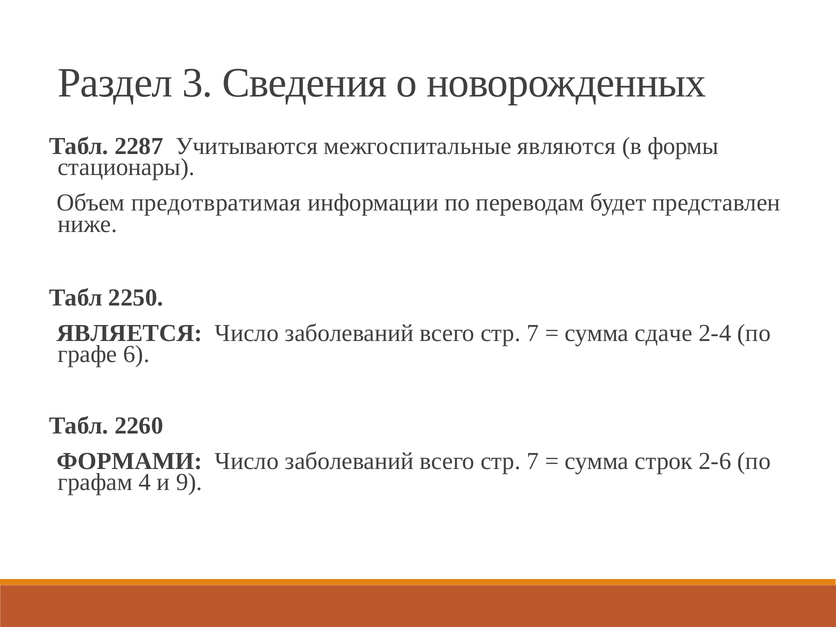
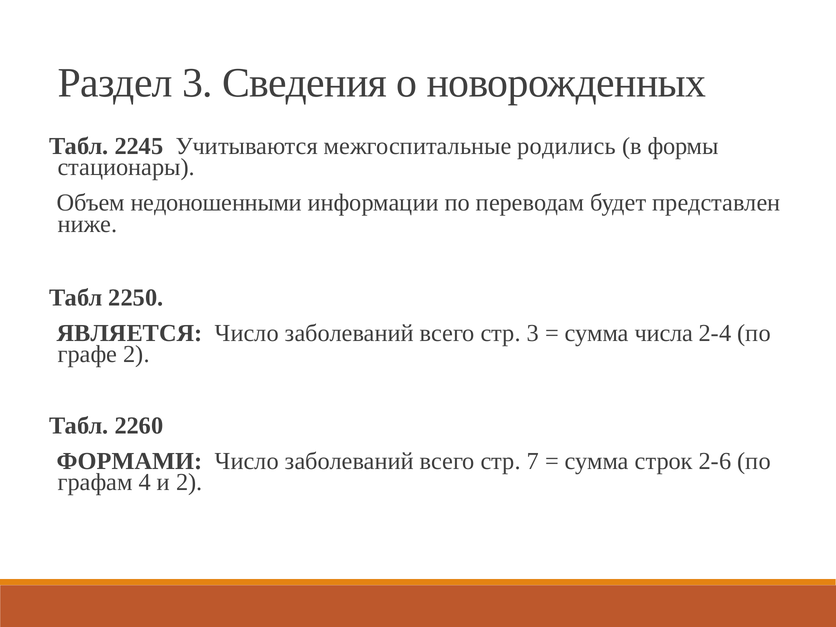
2287: 2287 -> 2245
являются: являются -> родились
предотвратимая: предотвратимая -> недоношенными
7 at (533, 333): 7 -> 3
сдаче: сдаче -> числа
графе 6: 6 -> 2
и 9: 9 -> 2
